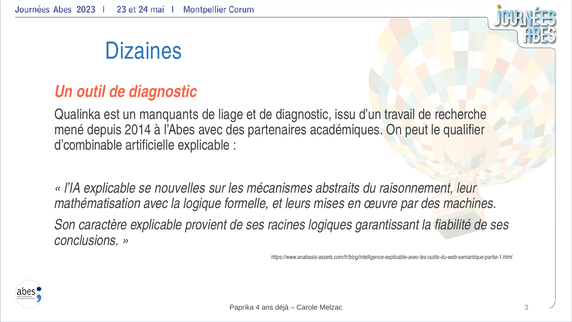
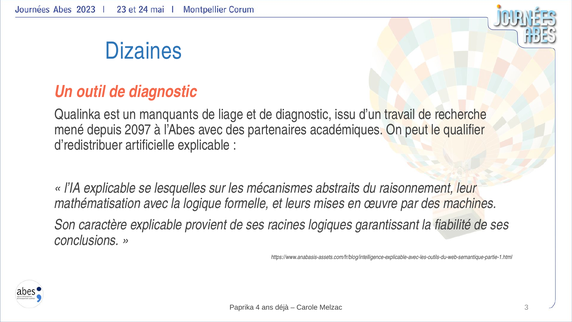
2014: 2014 -> 2097
d’combinable: d’combinable -> d’redistribuer
nouvelles: nouvelles -> lesquelles
